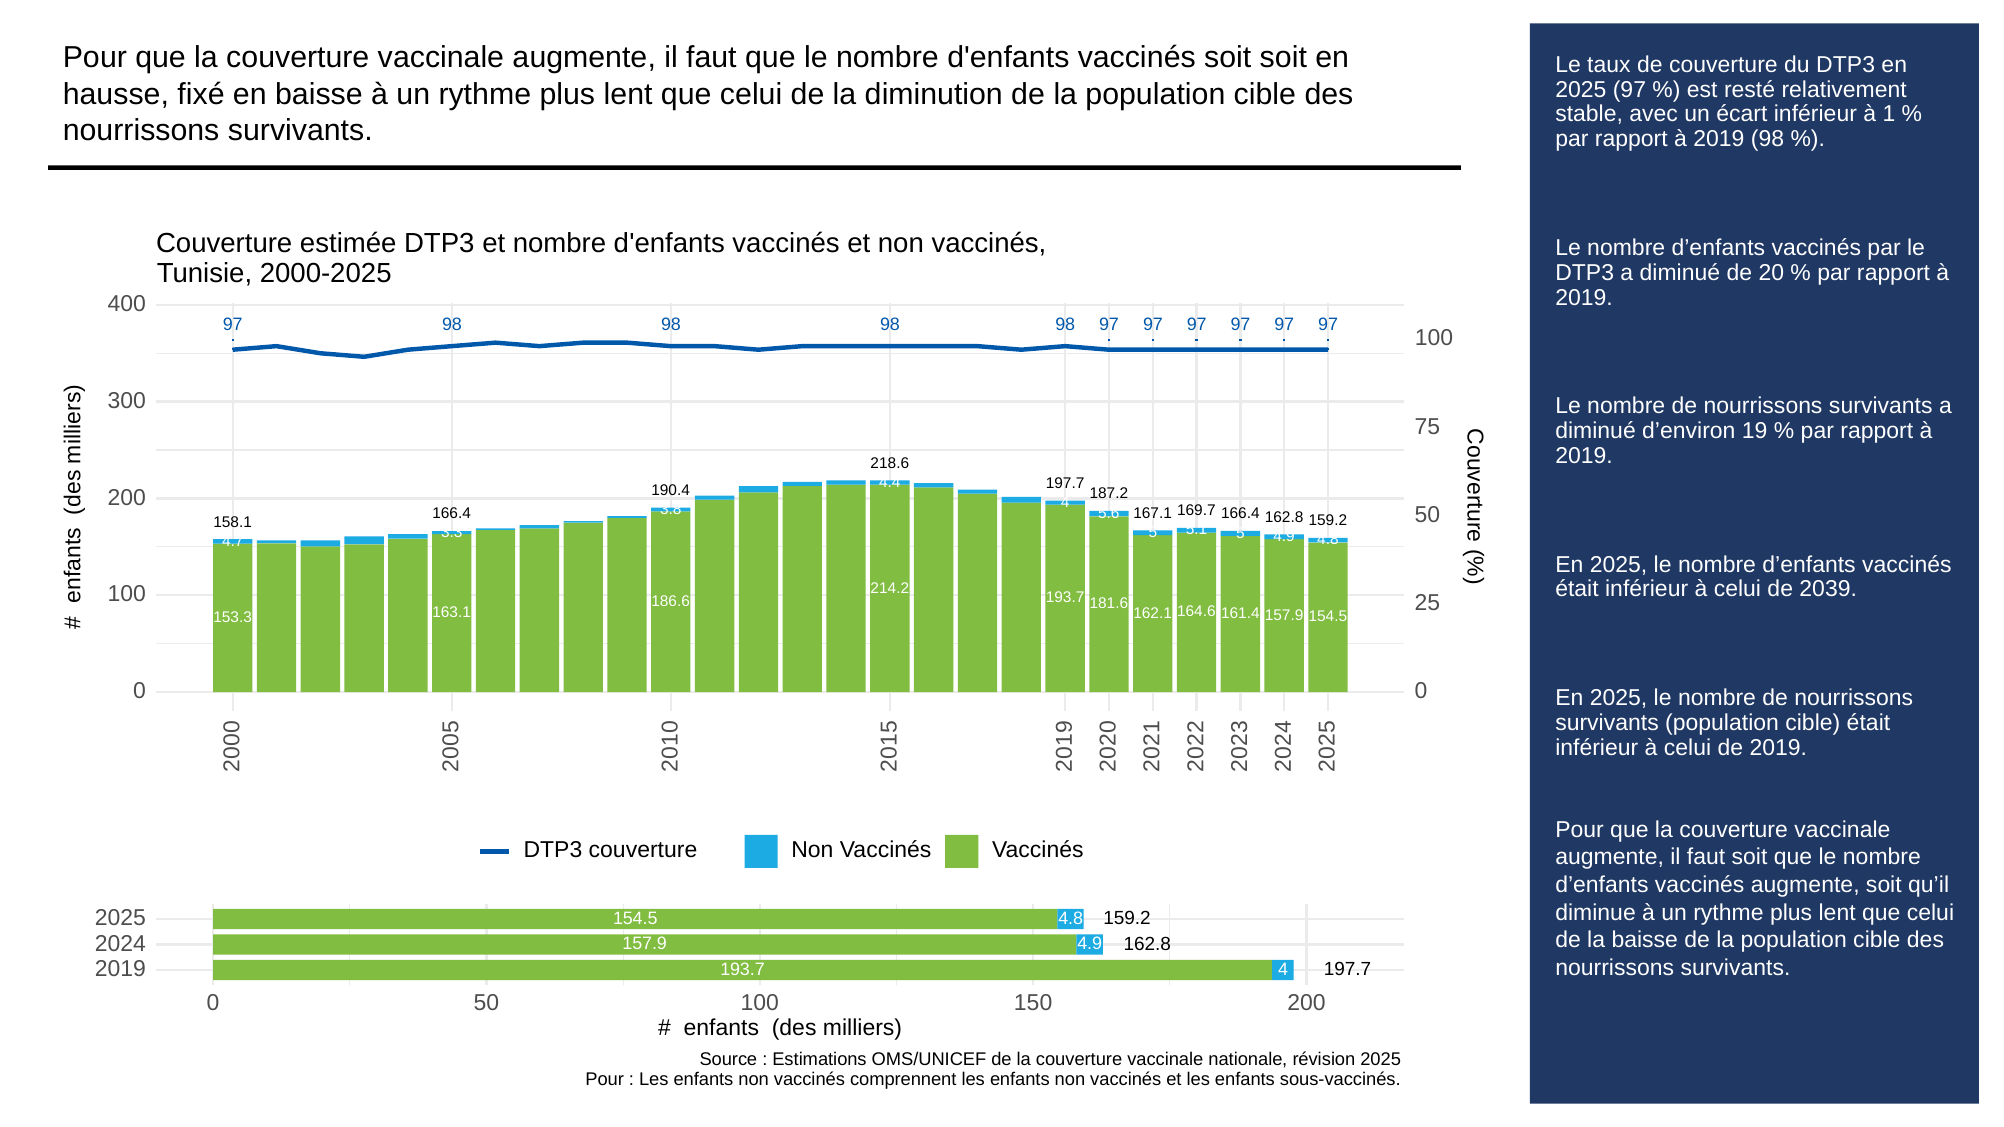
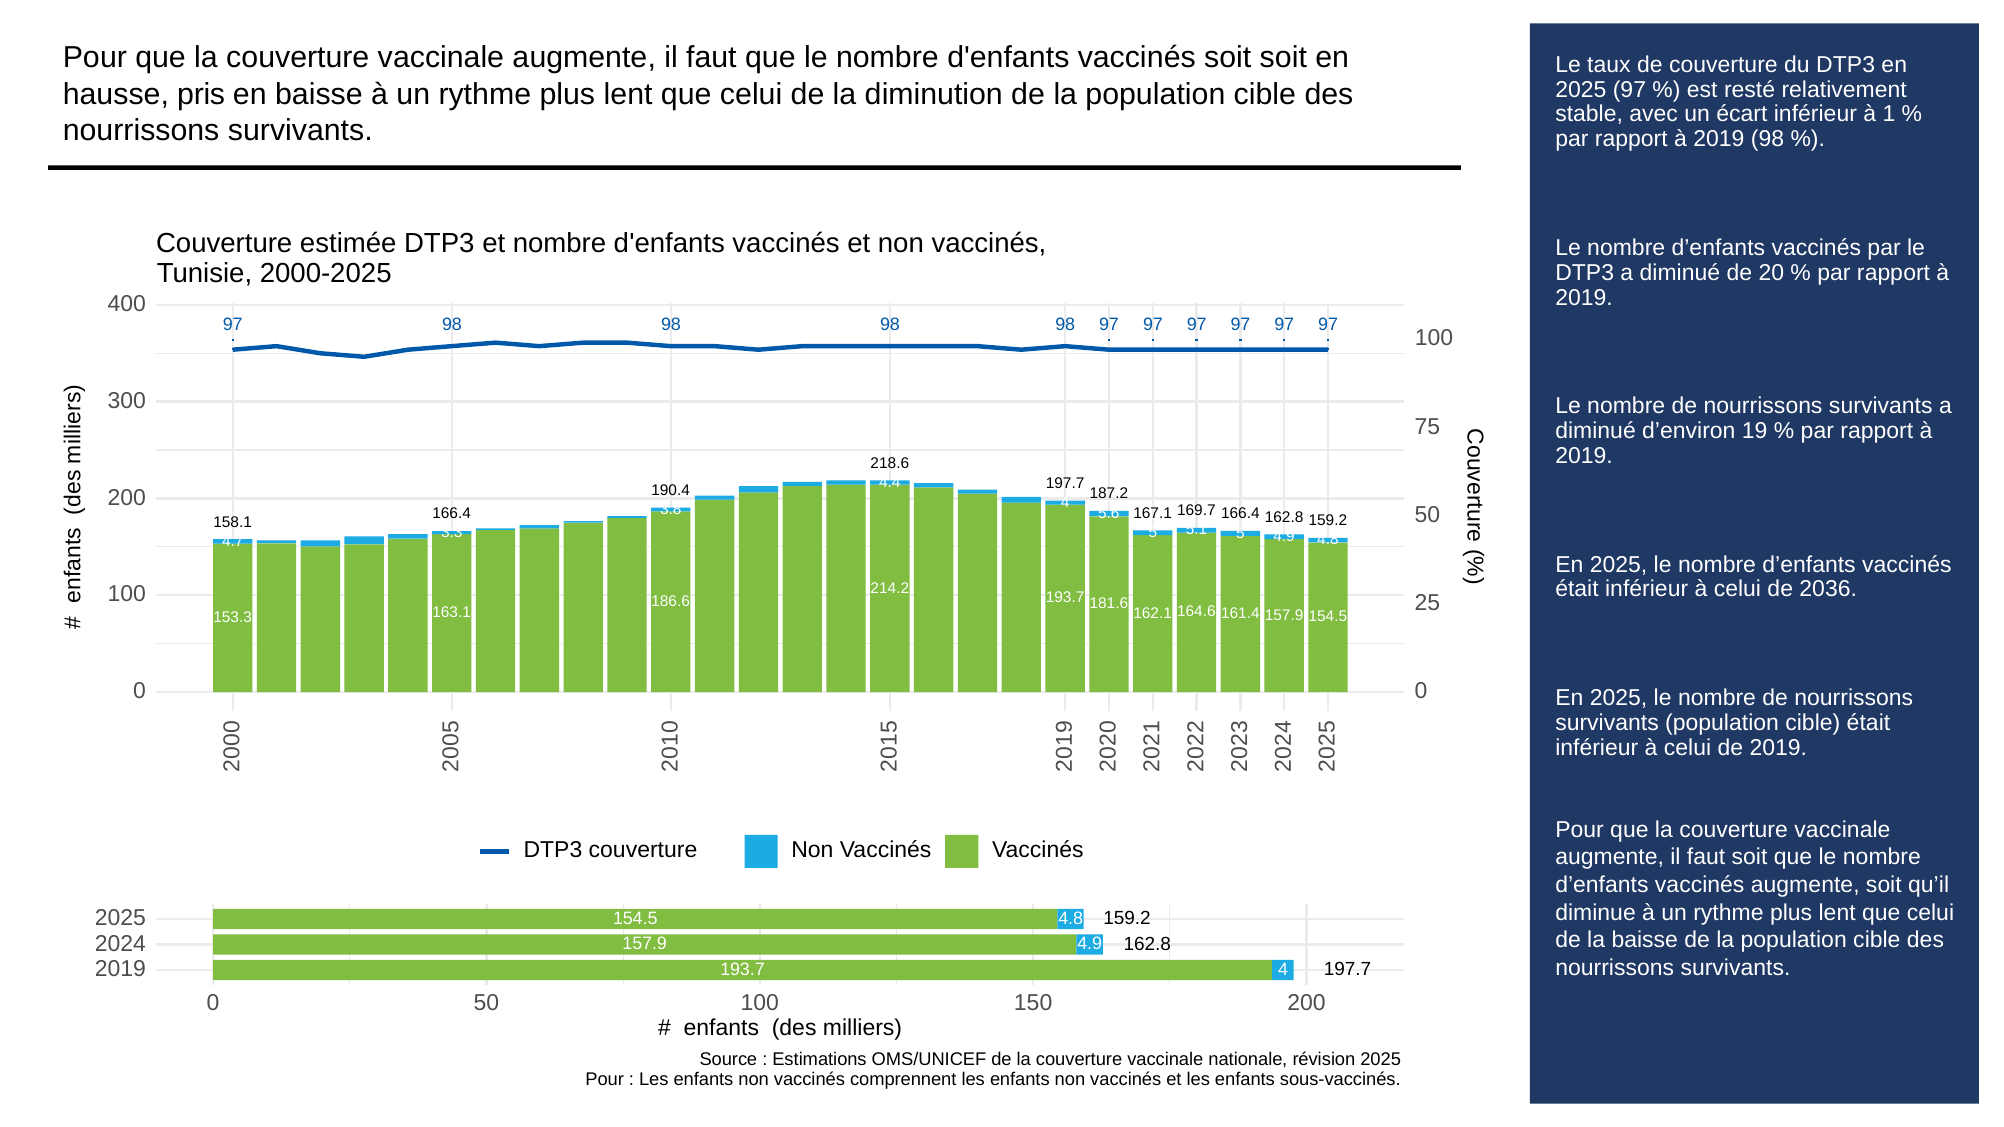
fixé: fixé -> pris
2039: 2039 -> 2036
